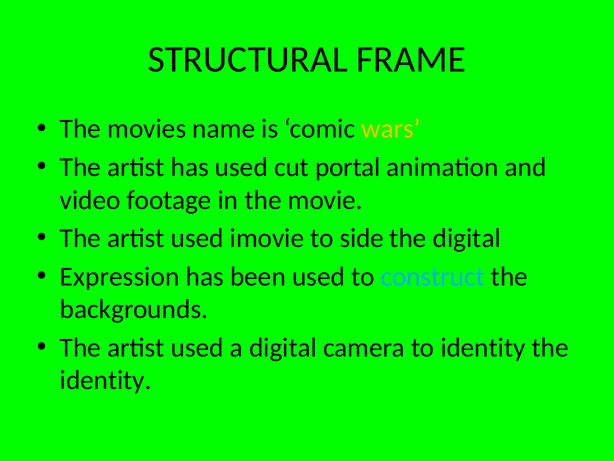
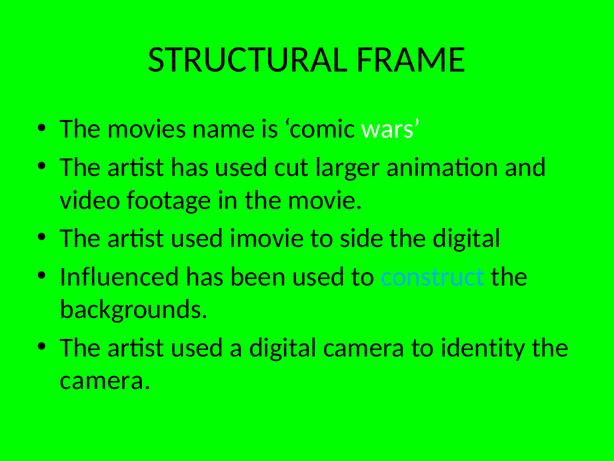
wars colour: yellow -> white
portal: portal -> larger
Expression: Expression -> Influenced
identity at (106, 380): identity -> camera
